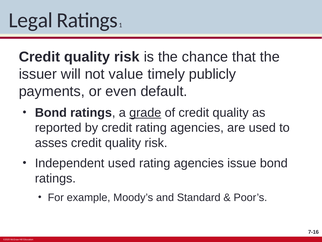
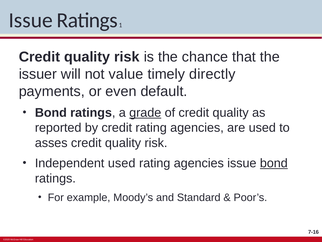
Legal at (31, 20): Legal -> Issue
publicly: publicly -> directly
bond at (274, 163) underline: none -> present
